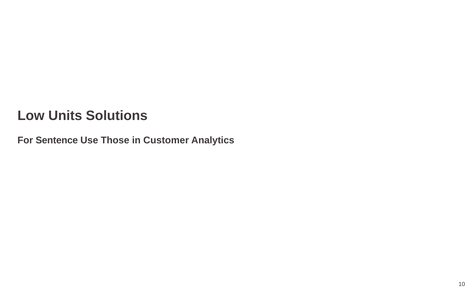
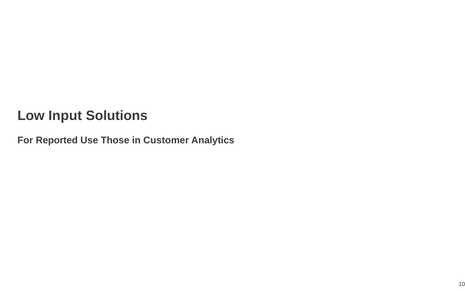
Units: Units -> Input
Sentence: Sentence -> Reported
